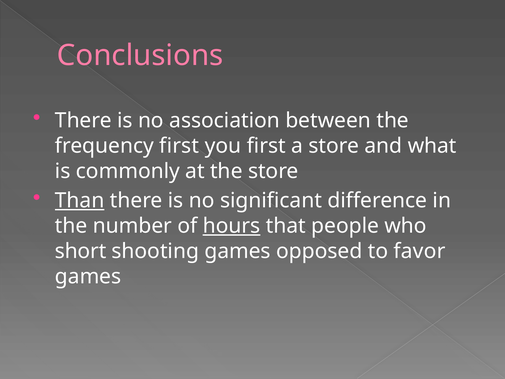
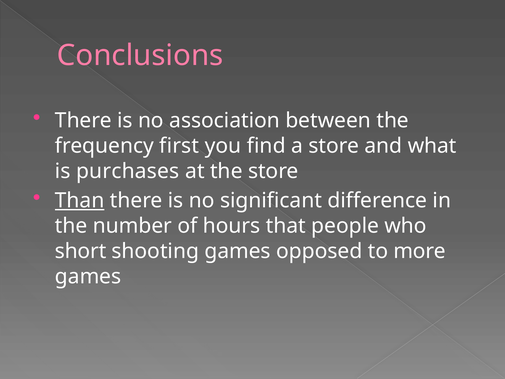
you first: first -> find
commonly: commonly -> purchases
hours underline: present -> none
favor: favor -> more
